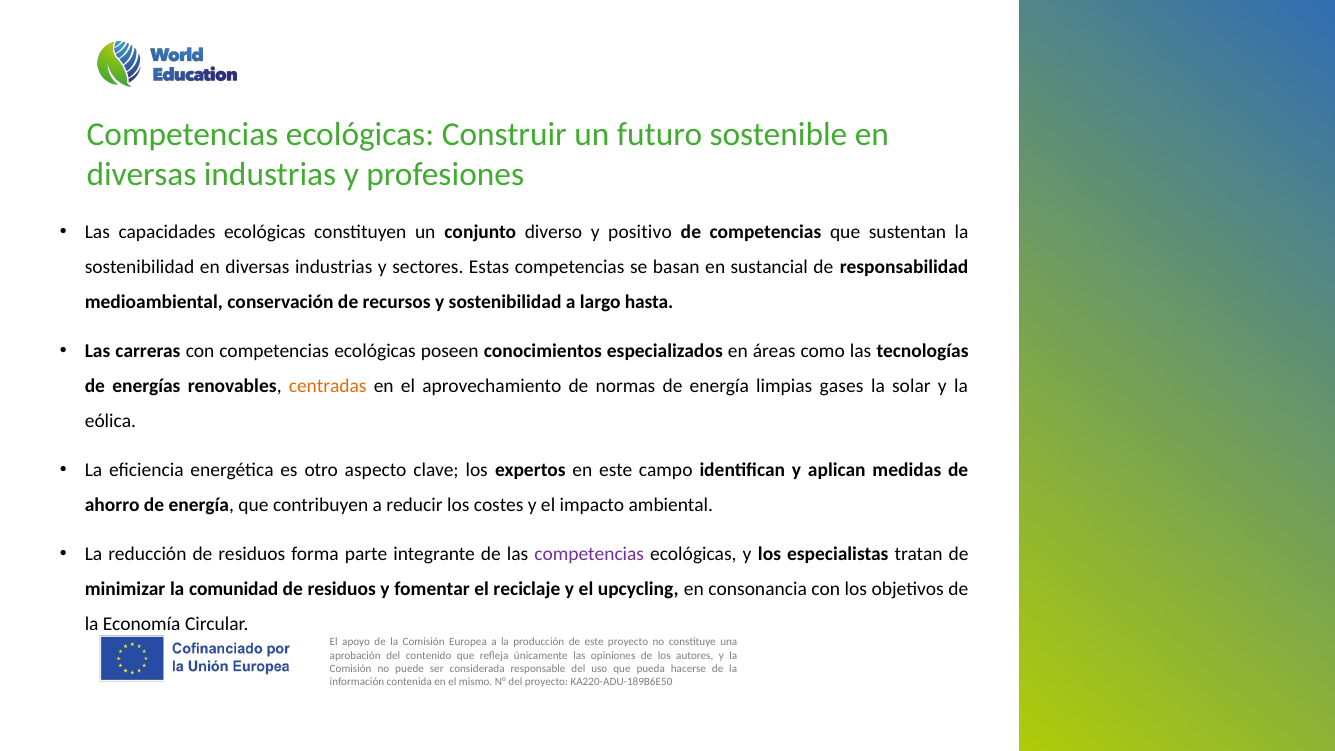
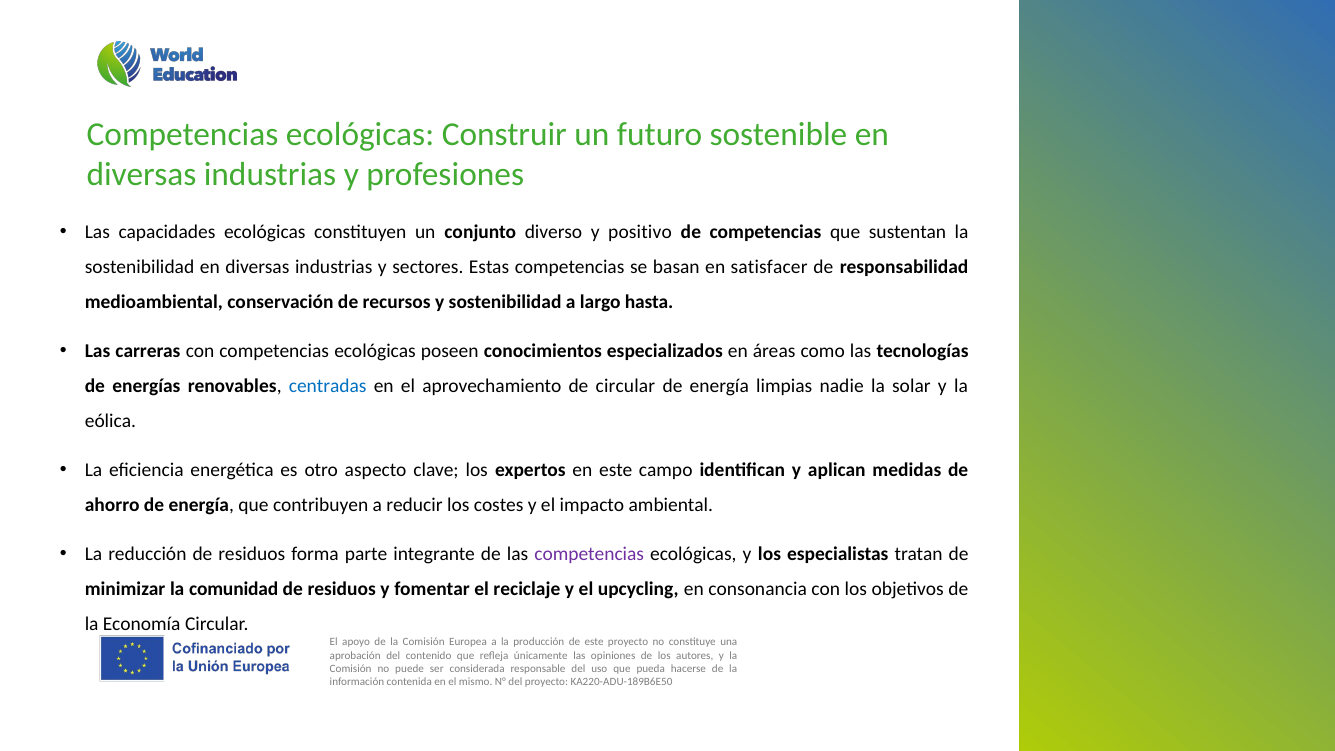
sustancial: sustancial -> satisfacer
centradas colour: orange -> blue
de normas: normas -> circular
gases: gases -> nadie
